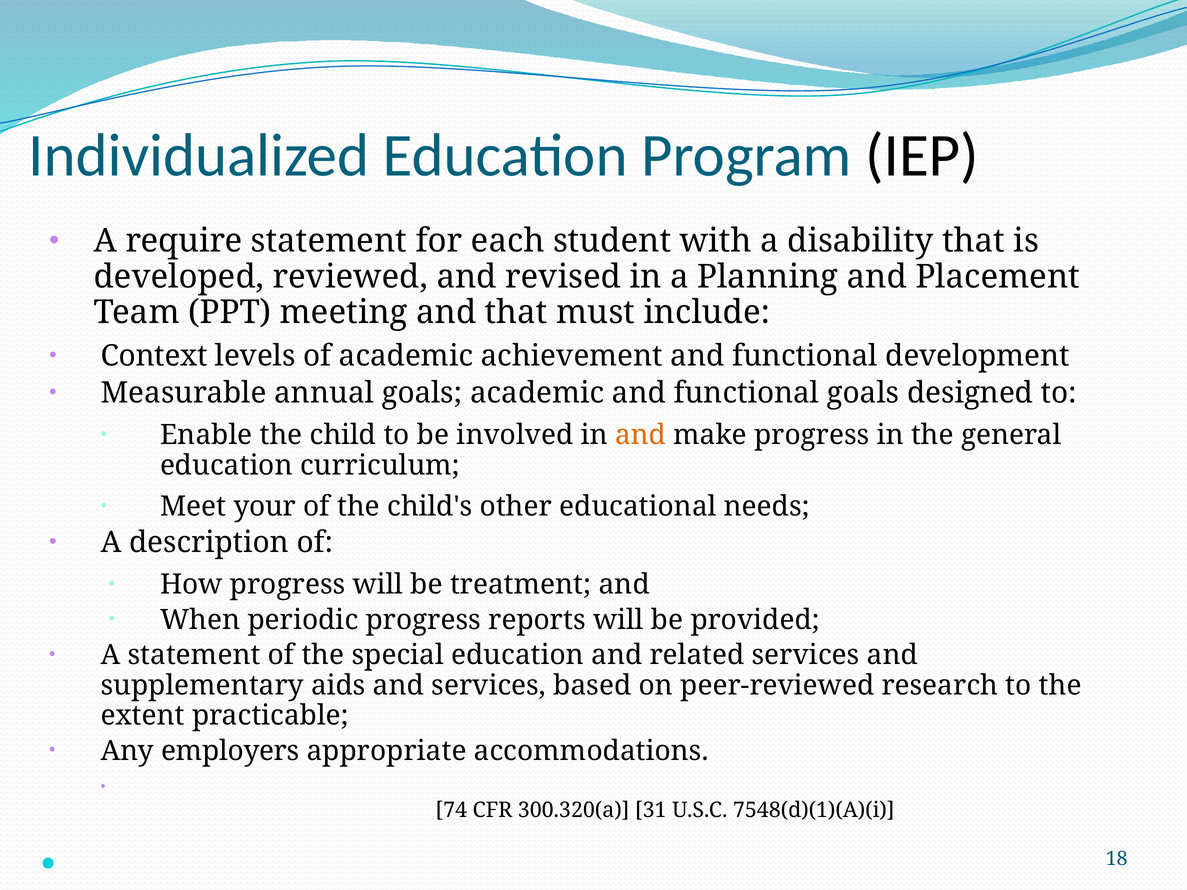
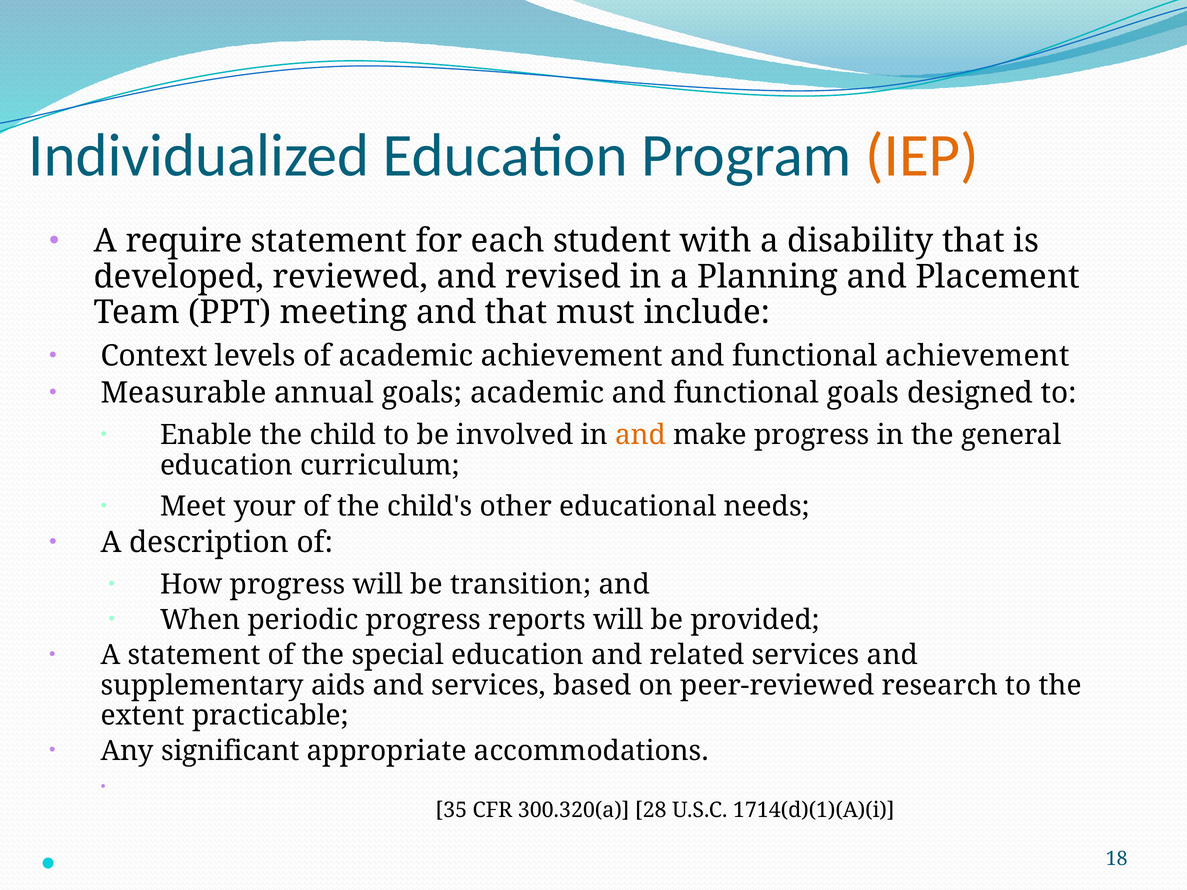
IEP colour: black -> orange
functional development: development -> achievement
treatment: treatment -> transition
employers: employers -> significant
74: 74 -> 35
31: 31 -> 28
7548(d)(1)(A)(i: 7548(d)(1)(A)(i -> 1714(d)(1)(A)(i
